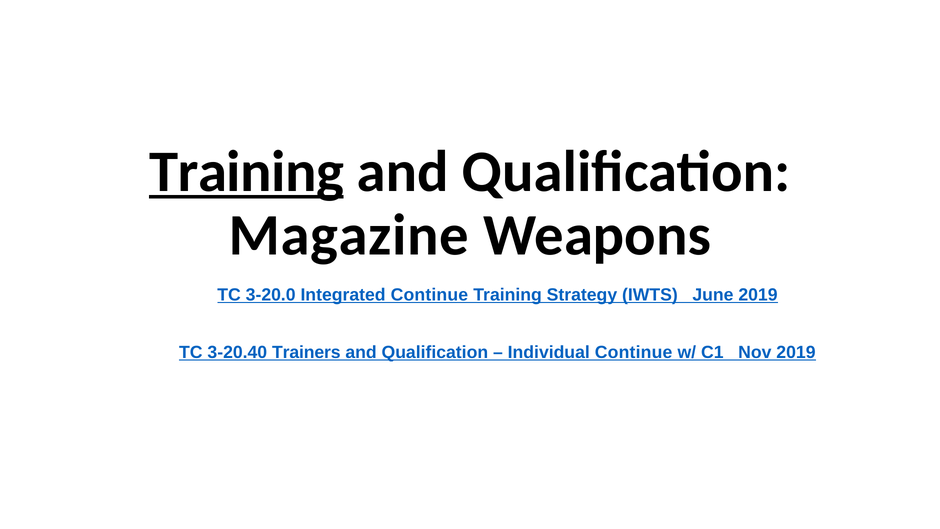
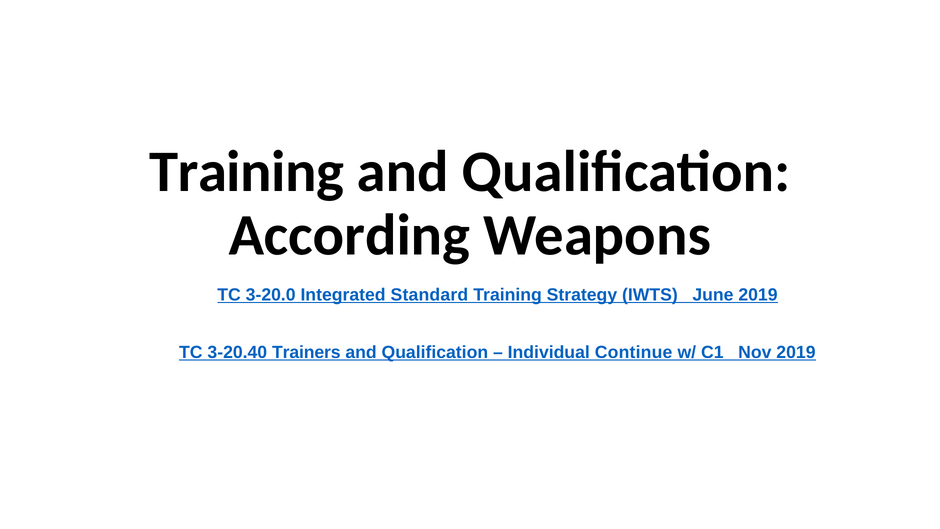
Training at (247, 172) underline: present -> none
Magazine: Magazine -> According
Integrated Continue: Continue -> Standard
